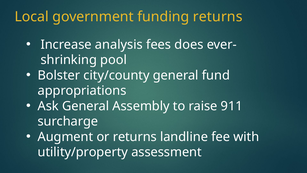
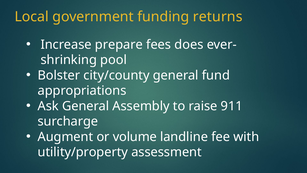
analysis: analysis -> prepare
or returns: returns -> volume
